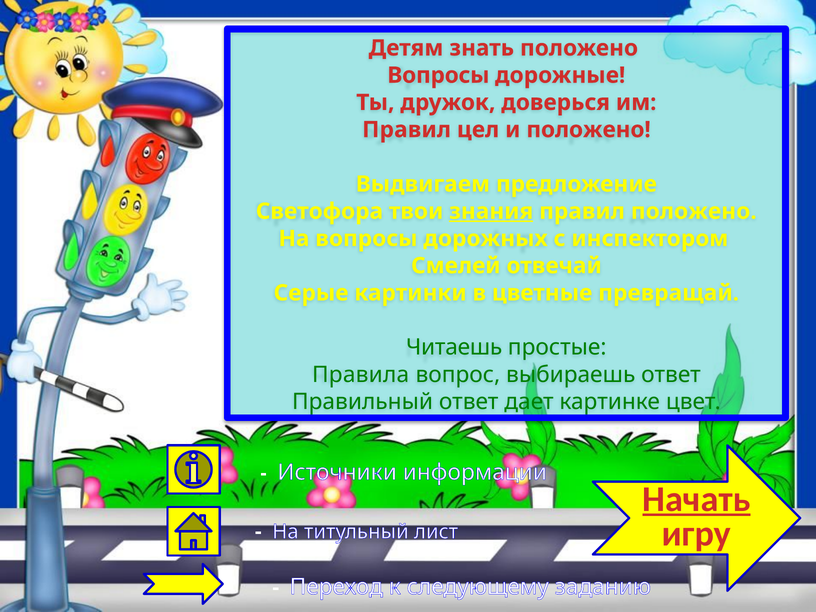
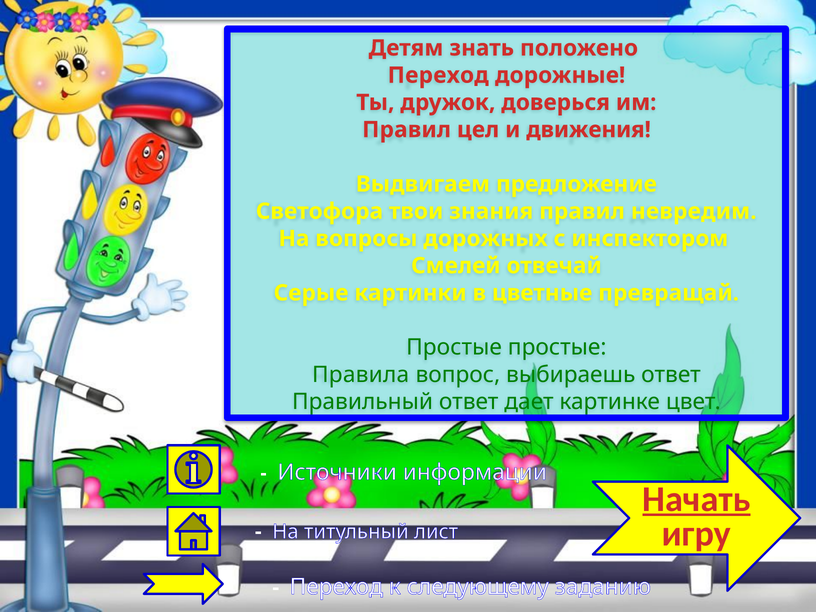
Вопросы at (438, 75): Вопросы -> Переход
и положено: положено -> движения
знания underline: present -> none
правил положено: положено -> невредим
Читаешь at (454, 347): Читаешь -> Простые
